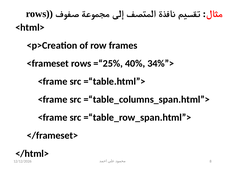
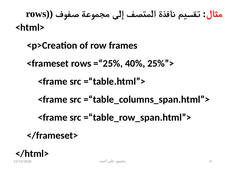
34%”>: 34%”> -> 25%”>
